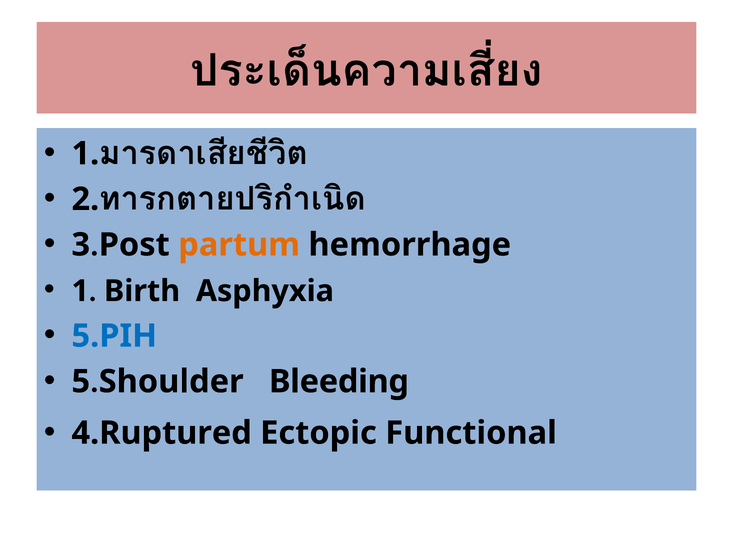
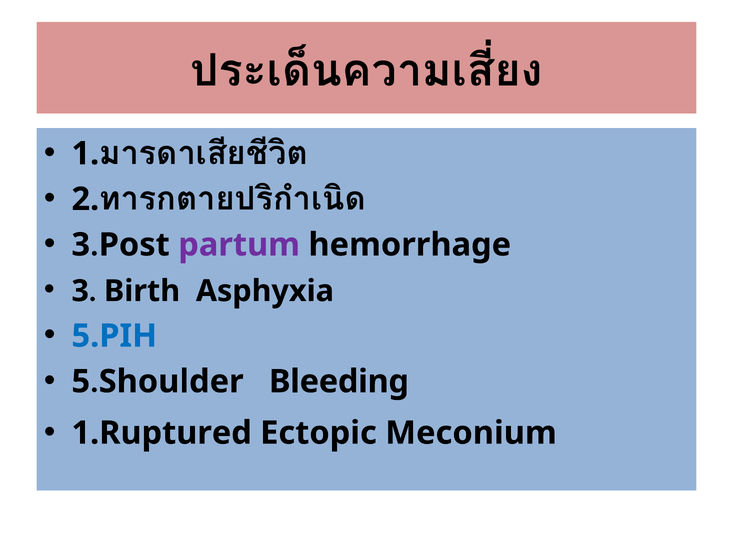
partum colour: orange -> purple
1 at (80, 291): 1 -> 3
4.Ruptured: 4.Ruptured -> 1.Ruptured
Functional: Functional -> Meconium
